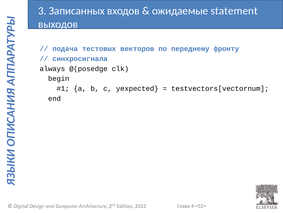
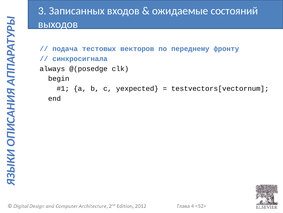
statement: statement -> состояний
